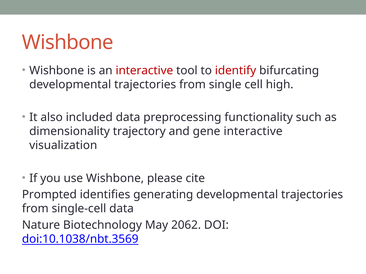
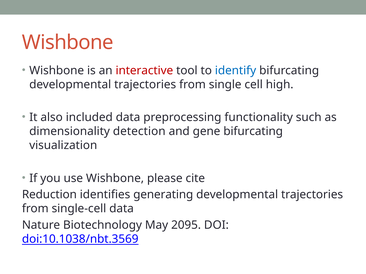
identify colour: red -> blue
trajectory: trajectory -> detection
gene interactive: interactive -> bifurcating
Prompted: Prompted -> Reduction
2062: 2062 -> 2095
